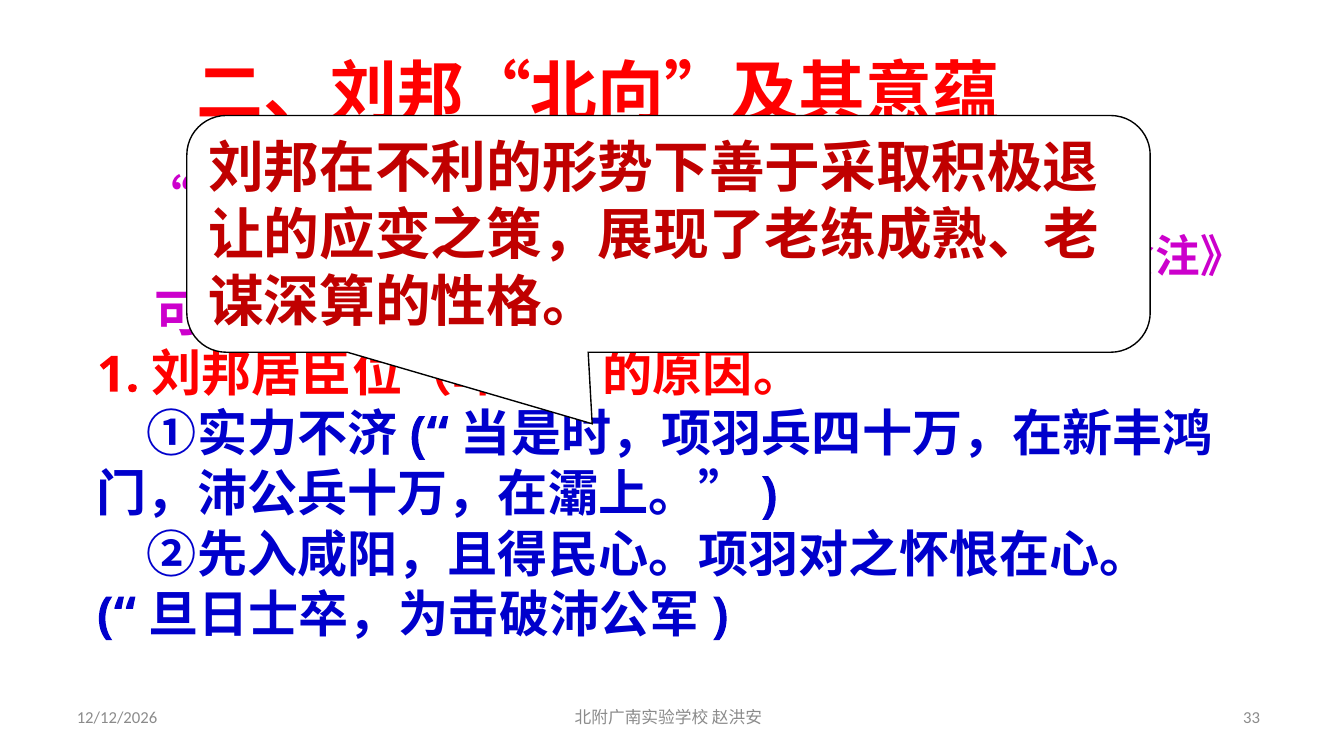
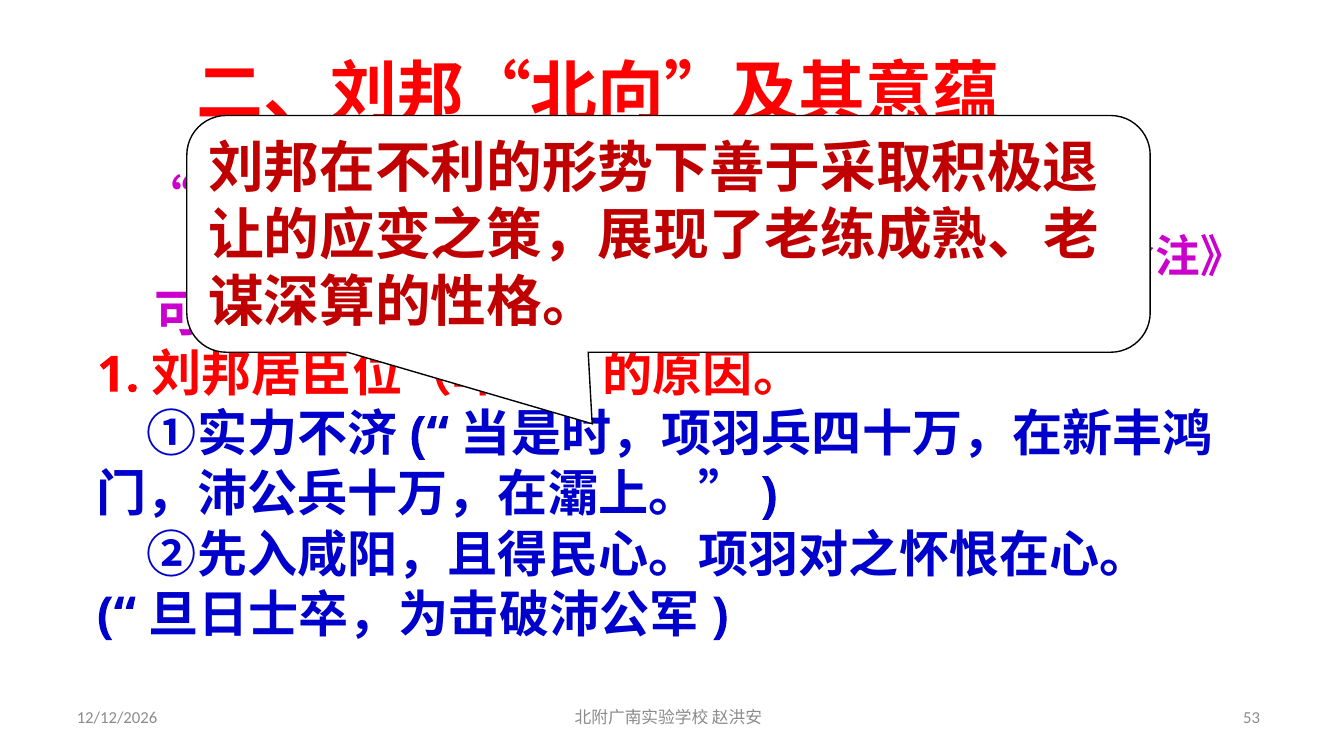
33: 33 -> 53
